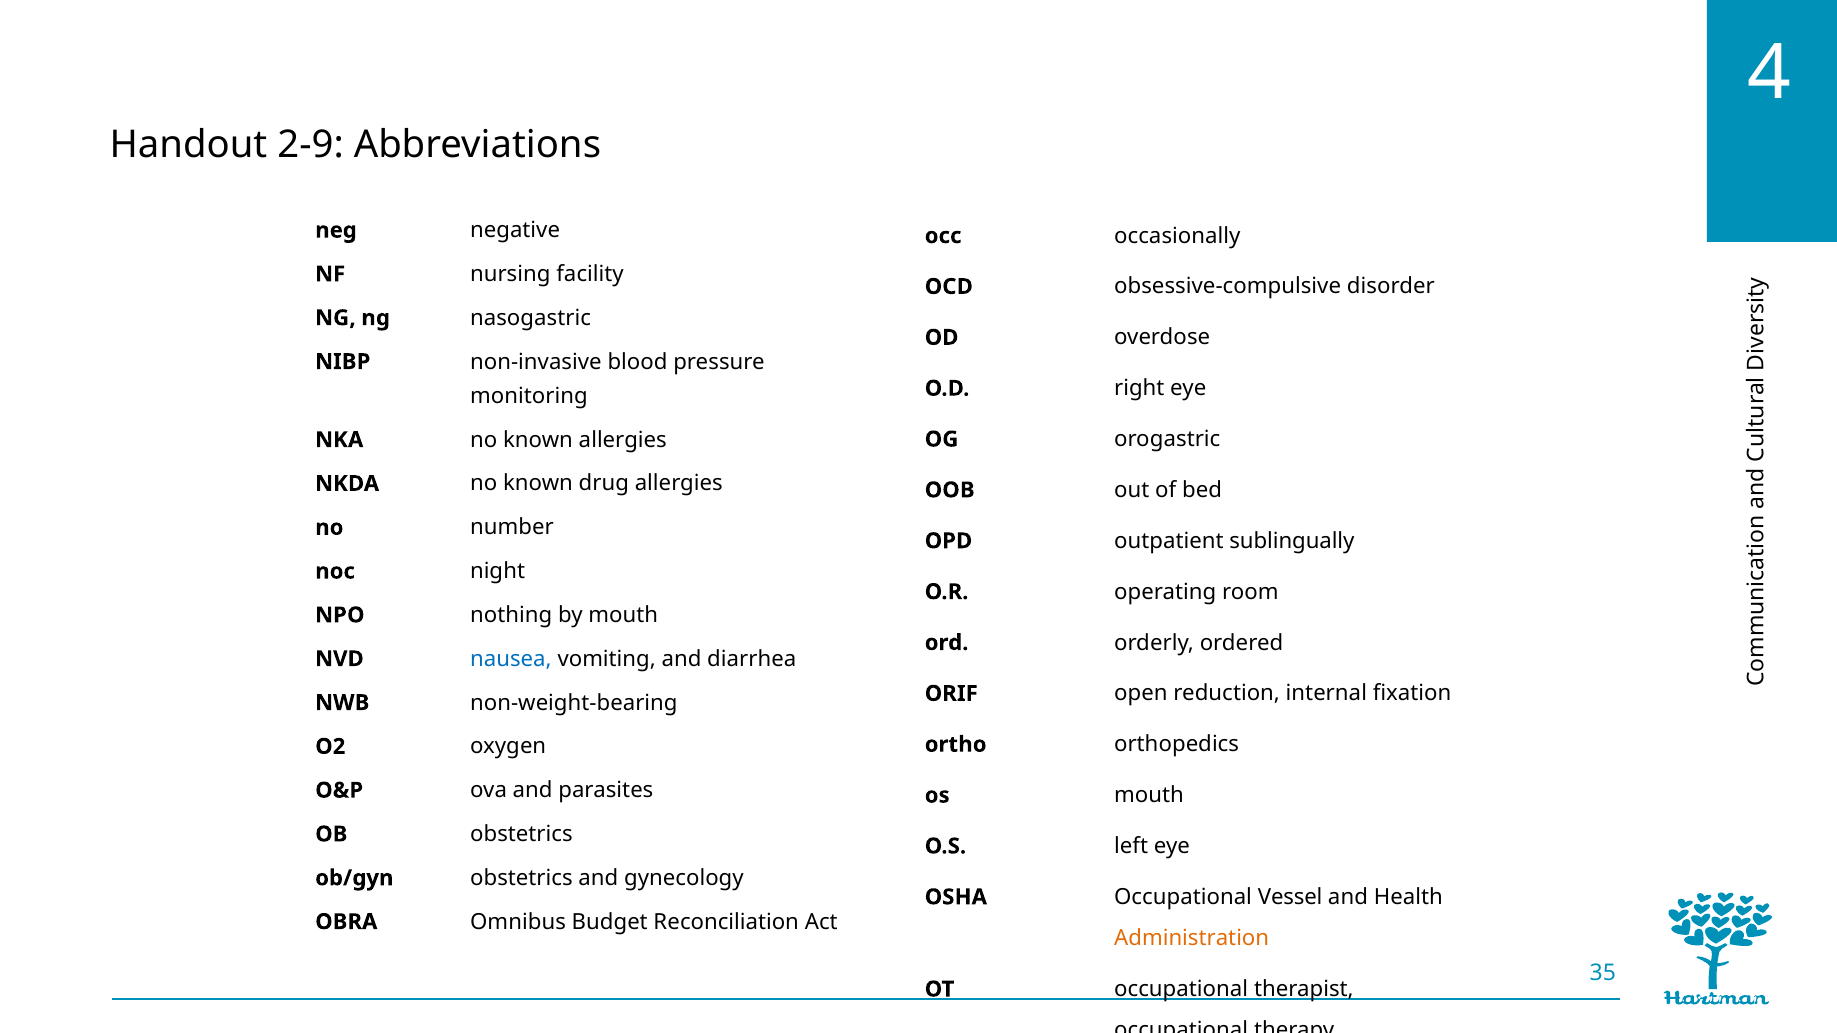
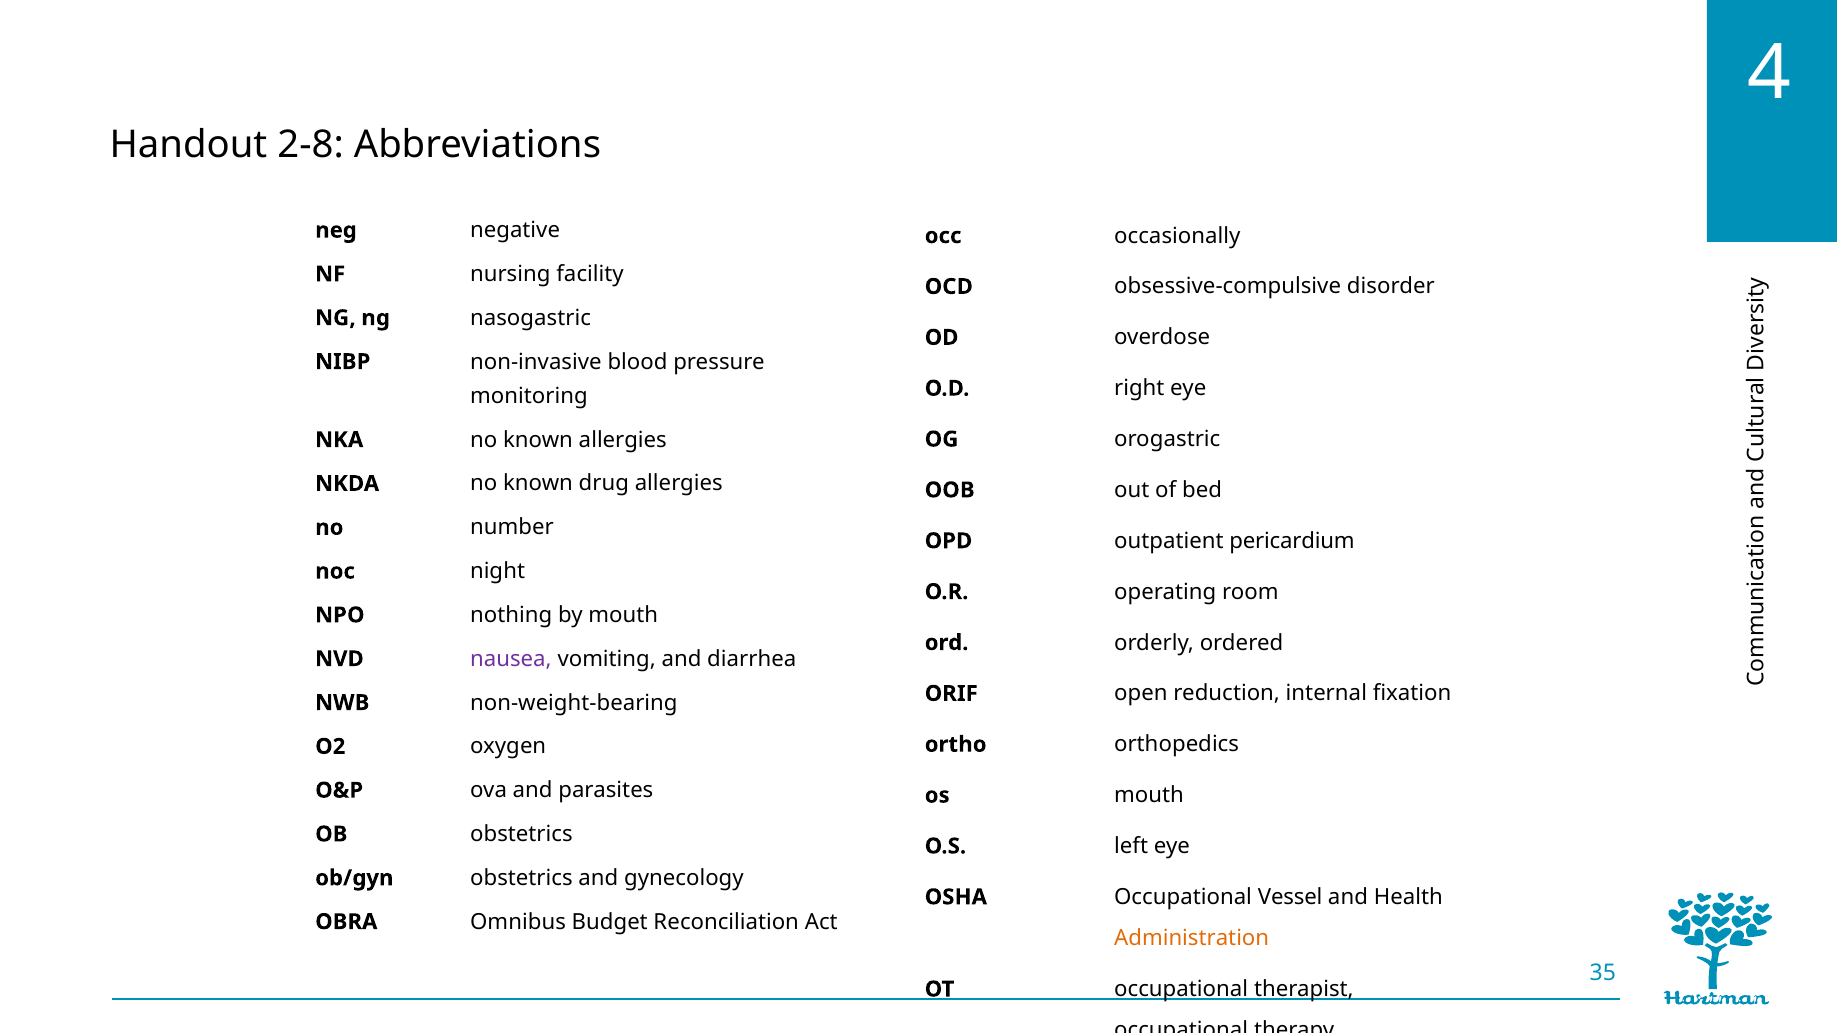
2-9: 2-9 -> 2-8
sublingually: sublingually -> pericardium
nausea colour: blue -> purple
